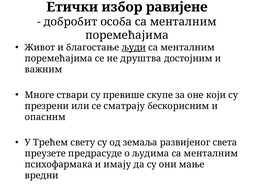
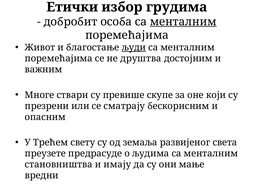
равијене: равијене -> грудима
менталним at (183, 22) underline: none -> present
психофармака: психофармака -> становништва
